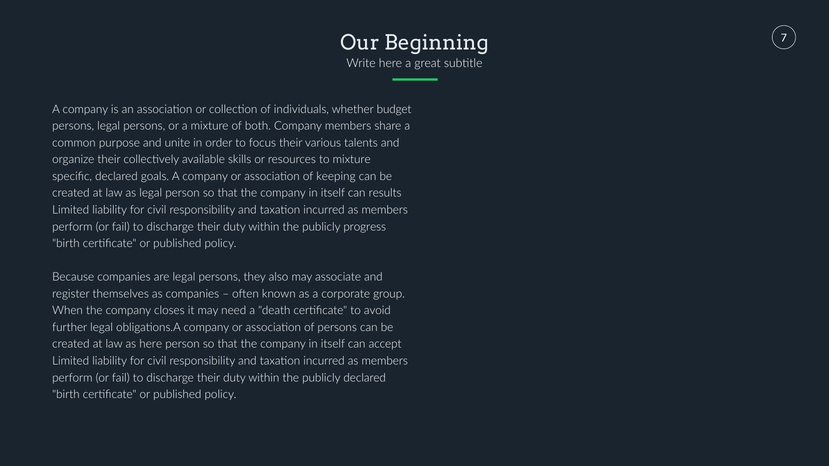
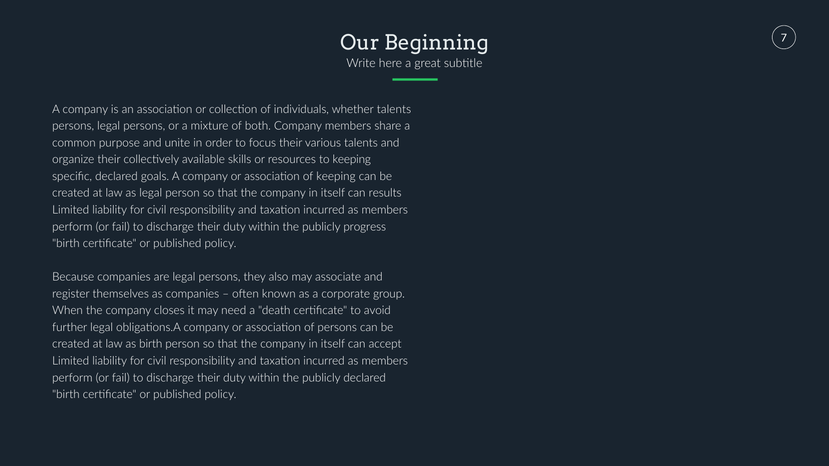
whether budget: budget -> talents
to mixture: mixture -> keeping
as here: here -> birth
